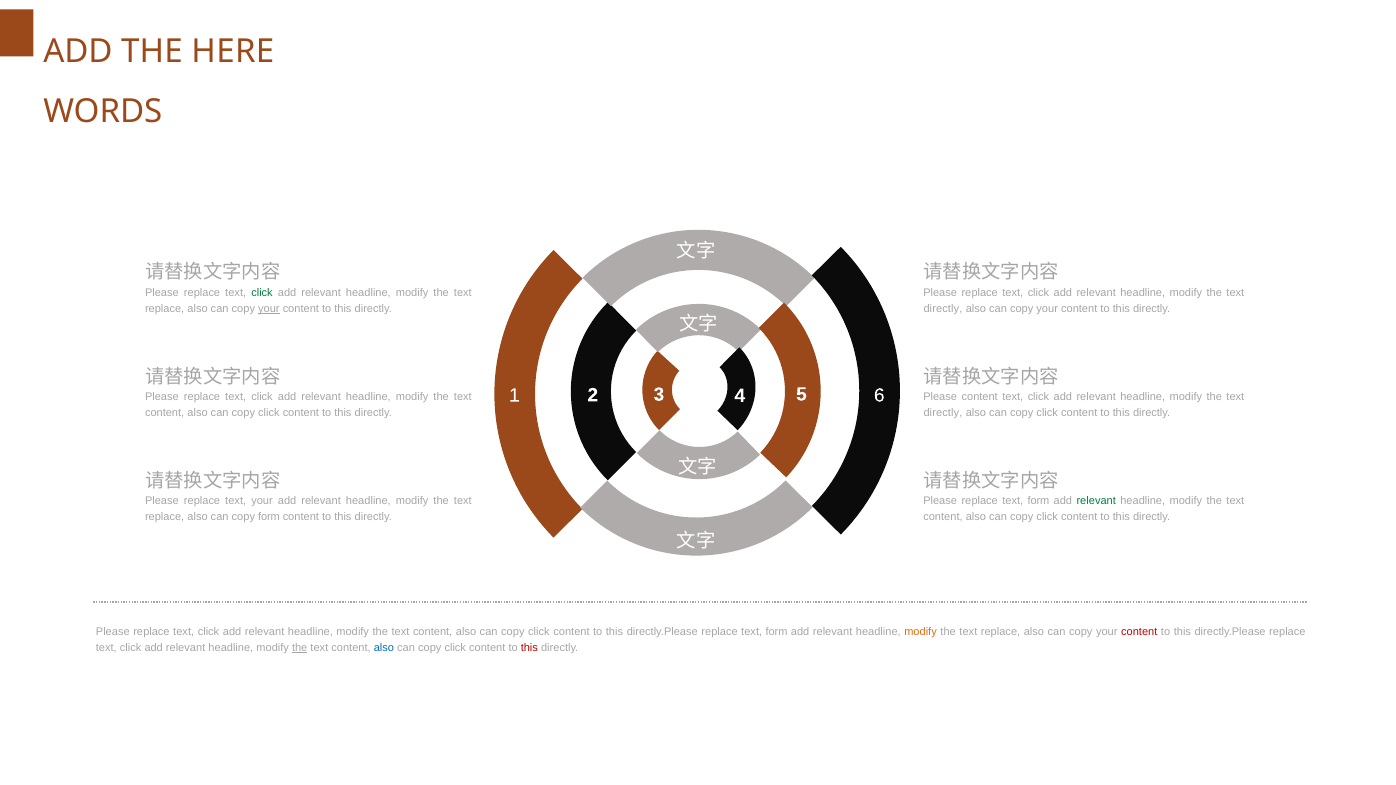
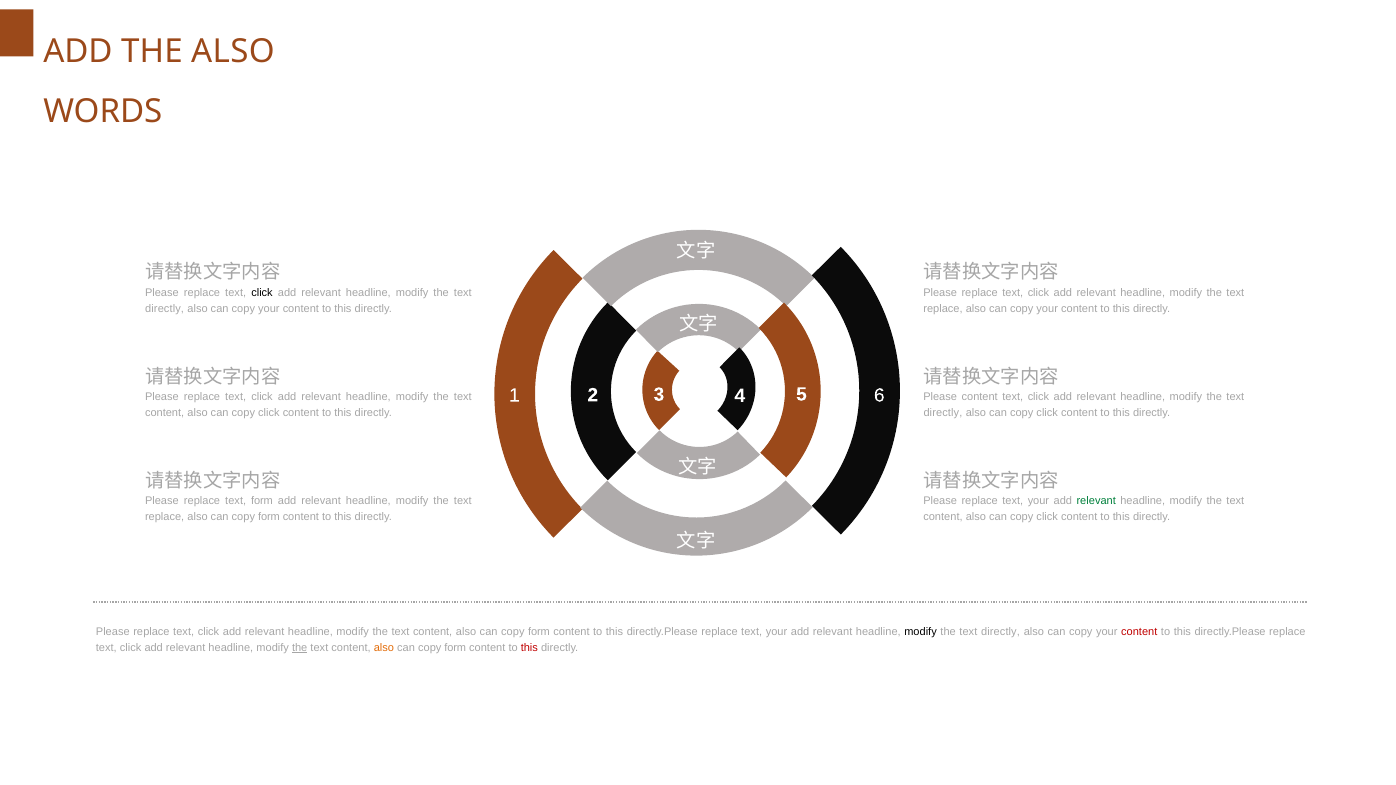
THE HERE: HERE -> ALSO
click at (262, 293) colour: green -> black
replace at (165, 309): replace -> directly
your at (269, 309) underline: present -> none
directly at (943, 309): directly -> replace
text your: your -> form
Please replace text form: form -> your
click at (539, 632): click -> form
directly.Please replace text form: form -> your
modify at (921, 632) colour: orange -> black
replace at (1001, 632): replace -> directly
also at (384, 648) colour: blue -> orange
click at (455, 648): click -> form
